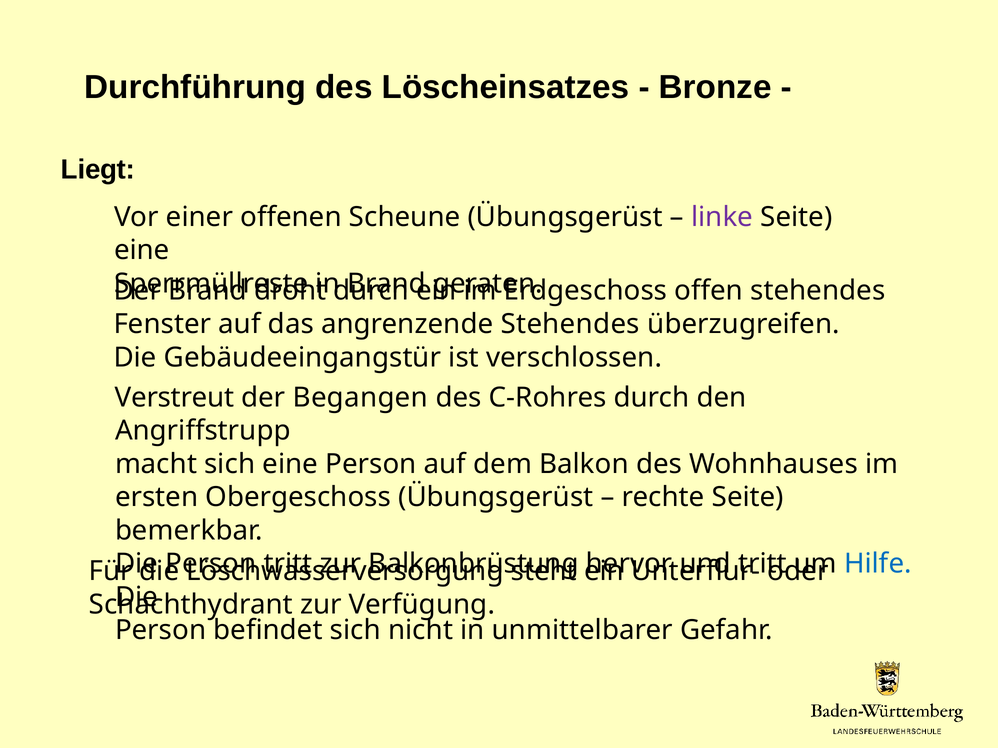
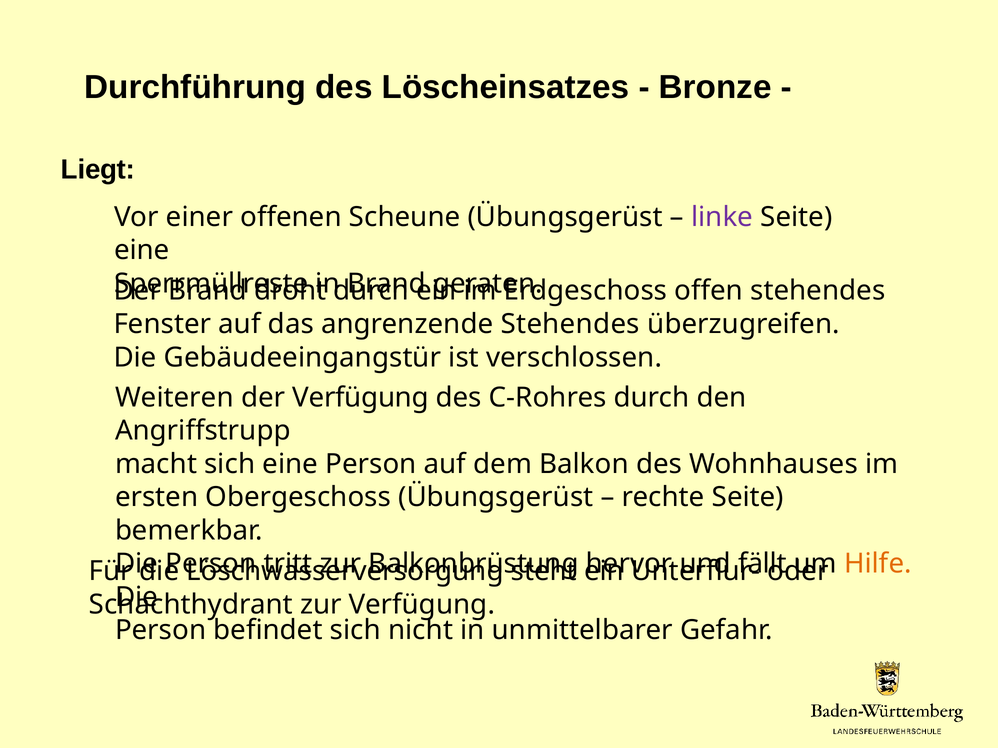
Verstreut: Verstreut -> Weiteren
der Begangen: Begangen -> Verfügung
tritt at (762, 564): tritt -> fällt
Hilfe colour: blue -> orange
